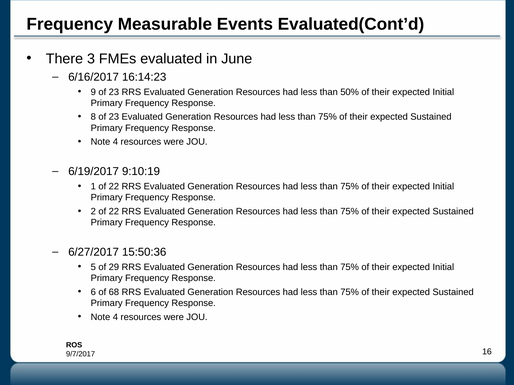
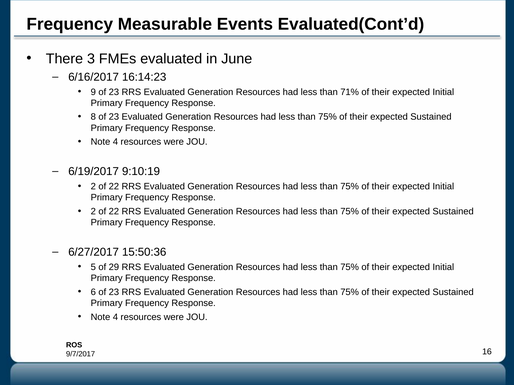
50%: 50% -> 71%
1 at (93, 187): 1 -> 2
6 of 68: 68 -> 23
